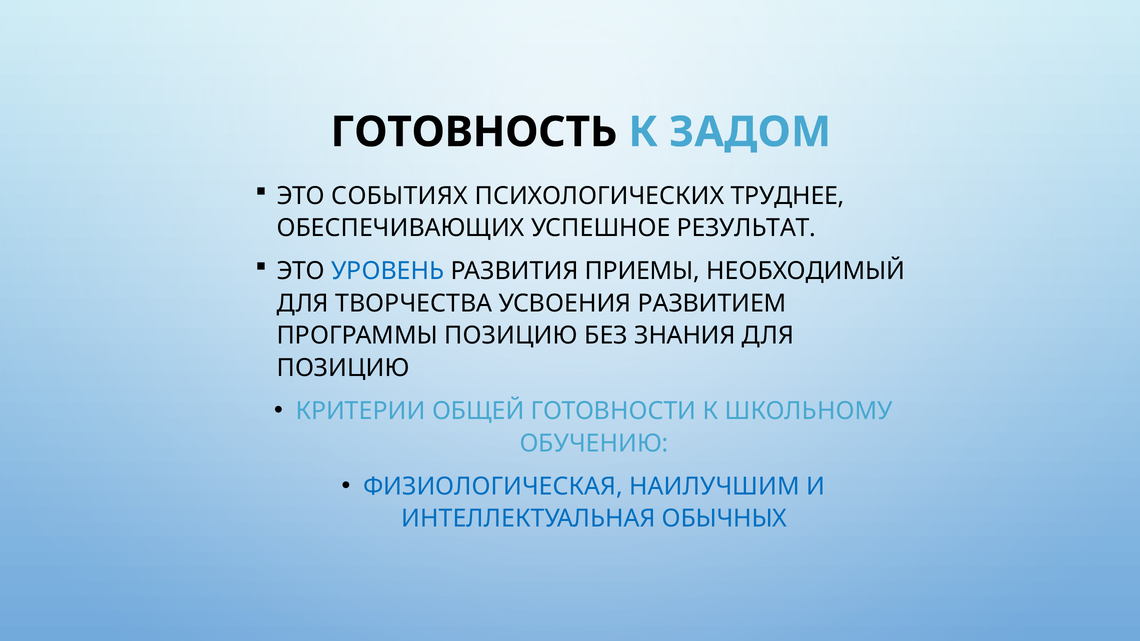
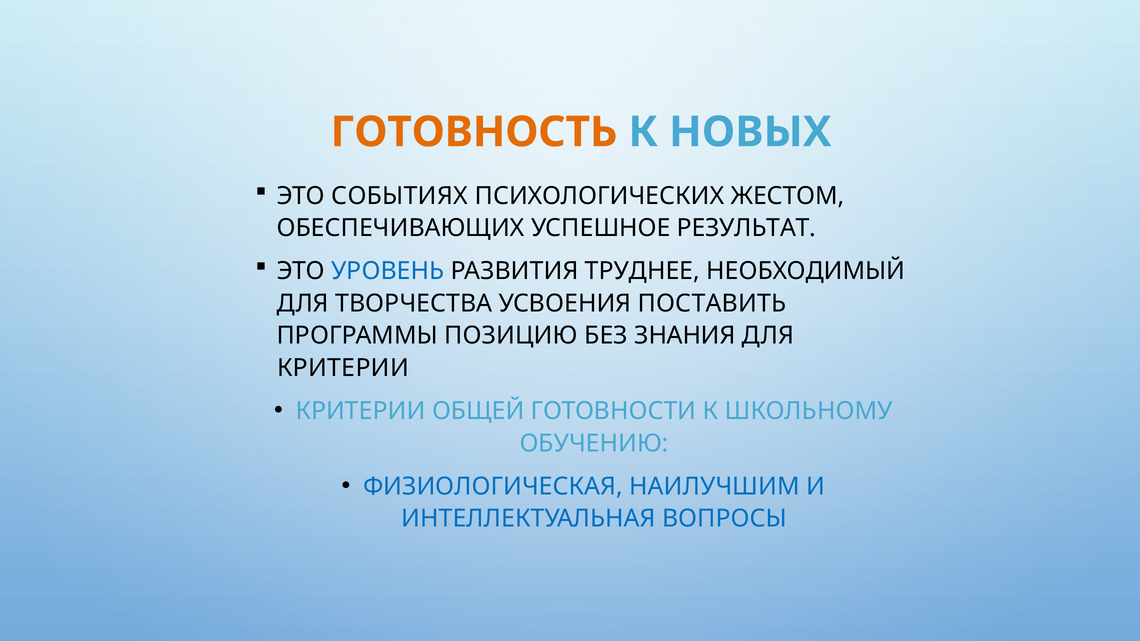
ГОТОВНОСТЬ colour: black -> orange
ЗАДОМ: ЗАДОМ -> НОВЫХ
ТРУДНЕЕ: ТРУДНЕЕ -> ЖЕСТОМ
ПРИЕМЫ: ПРИЕМЫ -> ТРУДНЕЕ
РАЗВИТИЕМ: РАЗВИТИЕМ -> ПОСТАВИТЬ
ПОЗИЦИЮ at (343, 368): ПОЗИЦИЮ -> КРИТЕРИИ
ОБЫЧНЫХ: ОБЫЧНЫХ -> ВОПРОСЫ
